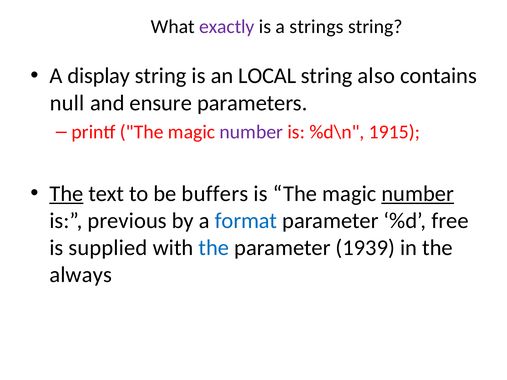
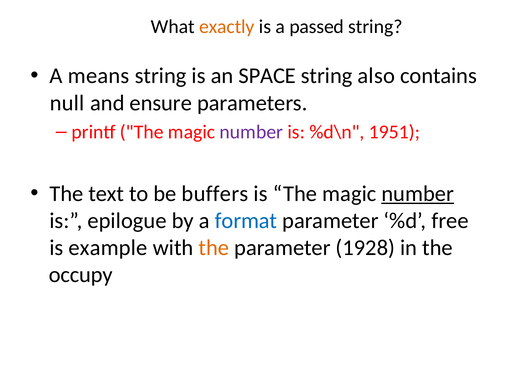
exactly colour: purple -> orange
strings: strings -> passed
display: display -> means
LOCAL: LOCAL -> SPACE
1915: 1915 -> 1951
The at (66, 194) underline: present -> none
previous: previous -> epilogue
supplied: supplied -> example
the at (214, 248) colour: blue -> orange
1939: 1939 -> 1928
always: always -> occupy
